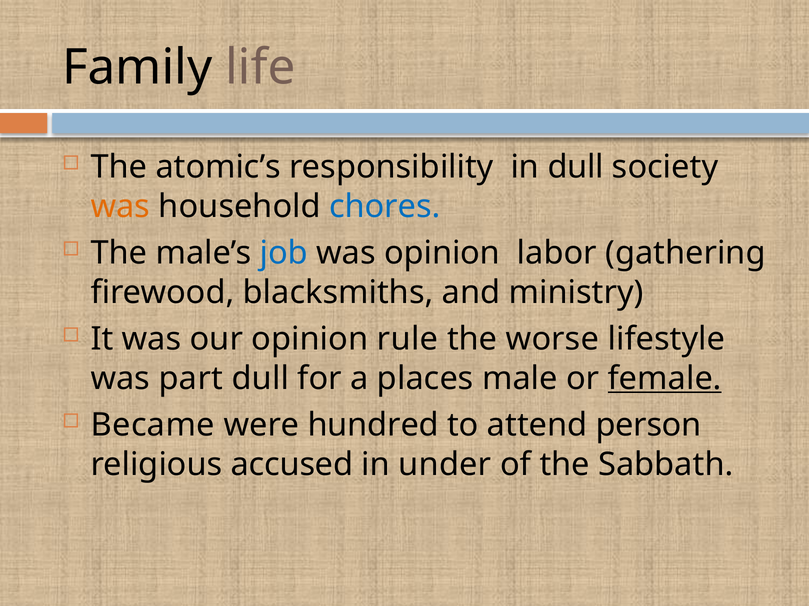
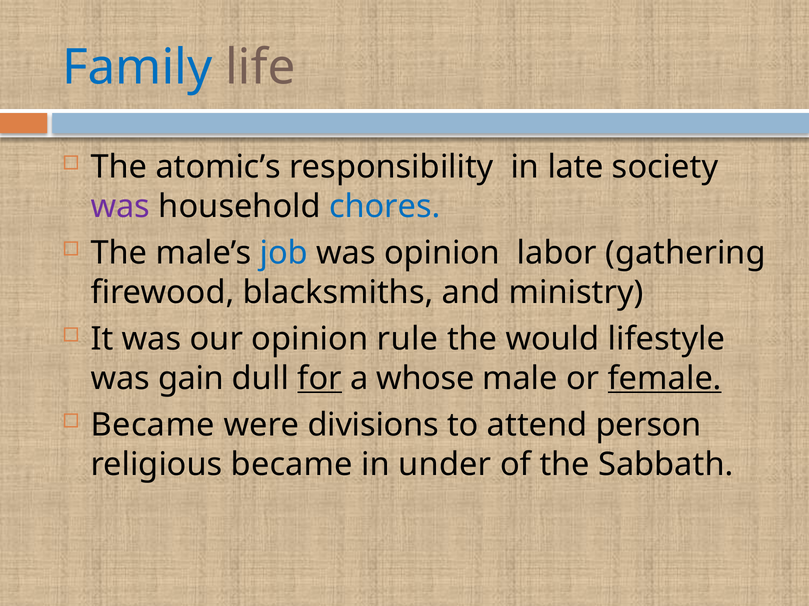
Family colour: black -> blue
in dull: dull -> late
was at (120, 207) colour: orange -> purple
worse: worse -> would
part: part -> gain
for underline: none -> present
places: places -> whose
hundred: hundred -> divisions
religious accused: accused -> became
